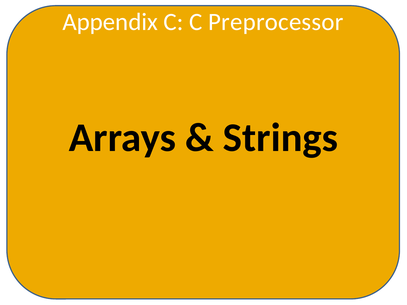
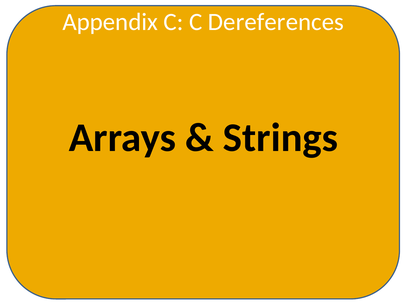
Preprocessor: Preprocessor -> Dereferences
